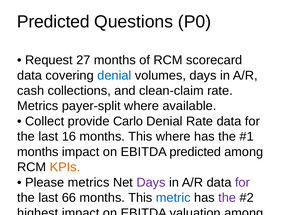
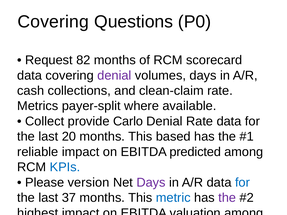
Predicted at (53, 22): Predicted -> Covering
27: 27 -> 82
denial at (114, 75) colour: blue -> purple
16: 16 -> 20
This where: where -> based
months at (38, 152): months -> reliable
KPIs at (65, 167) colour: orange -> blue
Please metrics: metrics -> version
for at (242, 183) colour: purple -> blue
66: 66 -> 37
